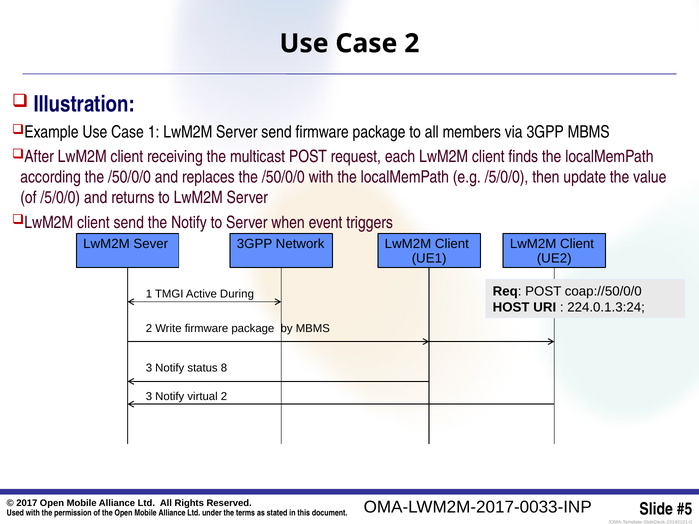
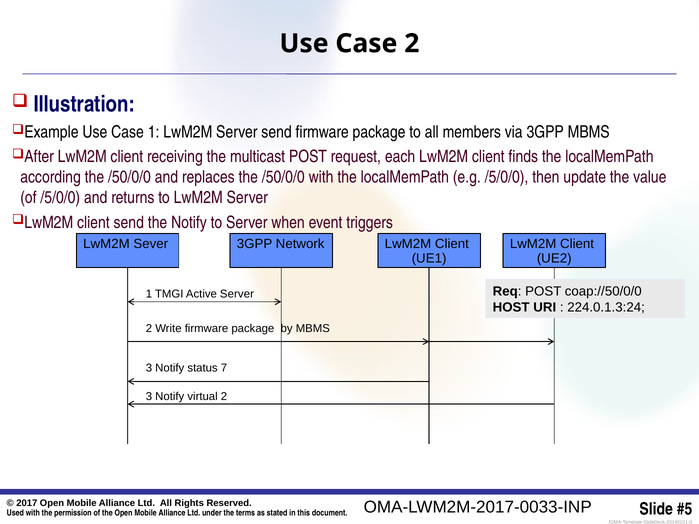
Active During: During -> Server
8: 8 -> 7
